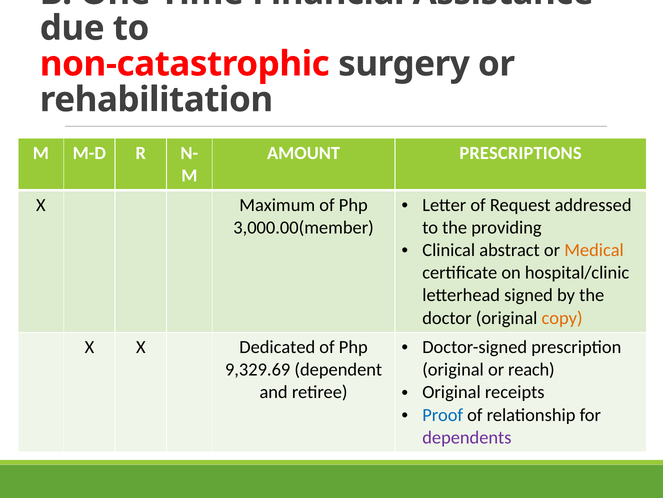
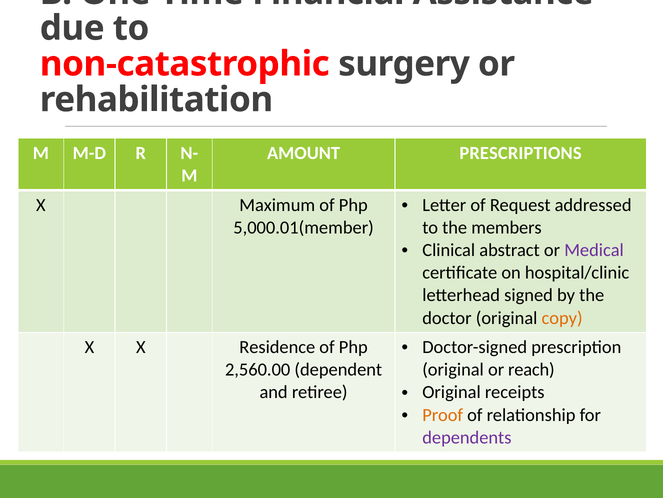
3,000.00(member: 3,000.00(member -> 5,000.01(member
providing: providing -> members
Medical colour: orange -> purple
Dedicated: Dedicated -> Residence
9,329.69: 9,329.69 -> 2,560.00
Proof colour: blue -> orange
